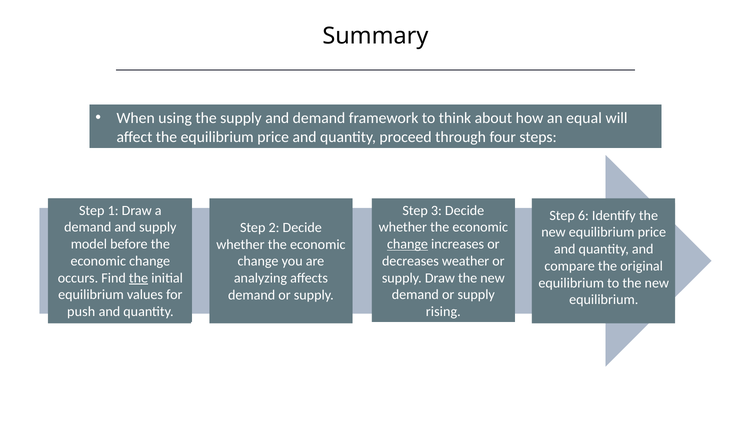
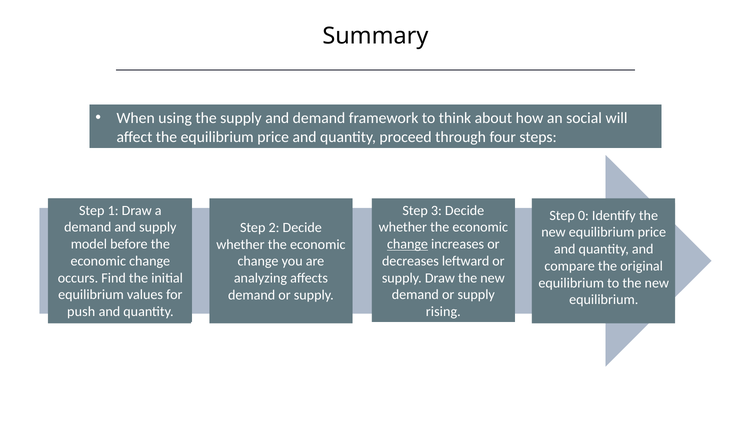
equal: equal -> social
6: 6 -> 0
weather: weather -> leftward
the at (139, 278) underline: present -> none
